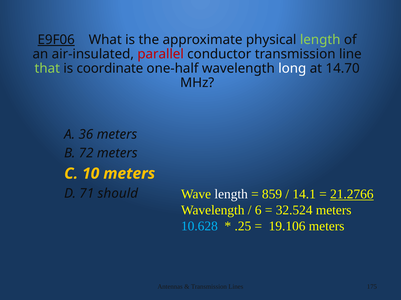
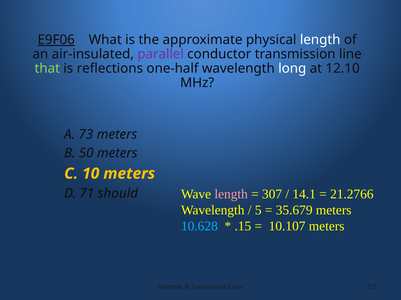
length at (320, 40) colour: light green -> white
parallel colour: red -> purple
coordinate: coordinate -> reflections
14.70: 14.70 -> 12.10
36: 36 -> 73
72: 72 -> 50
length at (231, 195) colour: white -> pink
859: 859 -> 307
21.2766 underline: present -> none
6: 6 -> 5
32.524: 32.524 -> 35.679
.25: .25 -> .15
19.106: 19.106 -> 10.107
